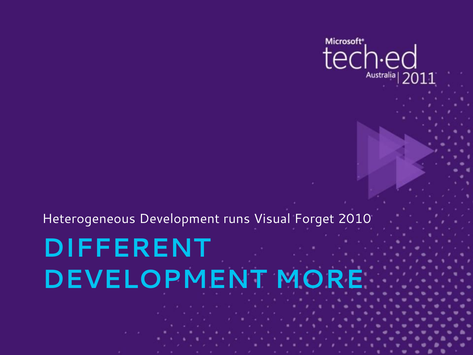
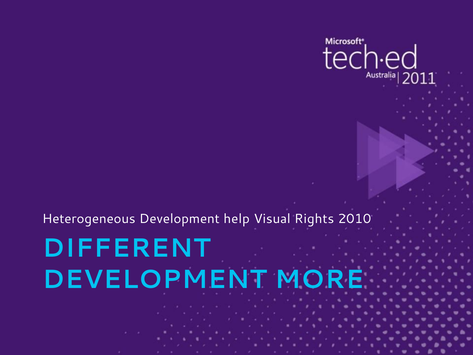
runs: runs -> help
Forget: Forget -> Rights
